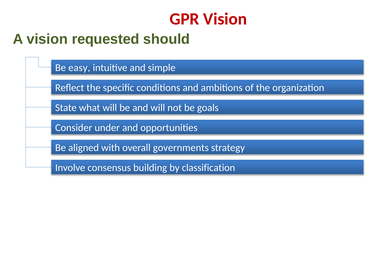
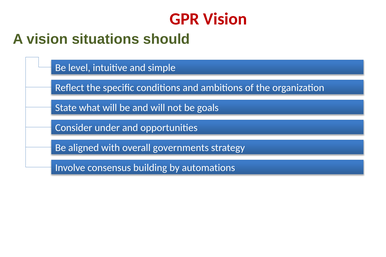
requested: requested -> situations
easy: easy -> level
classification: classification -> automations
